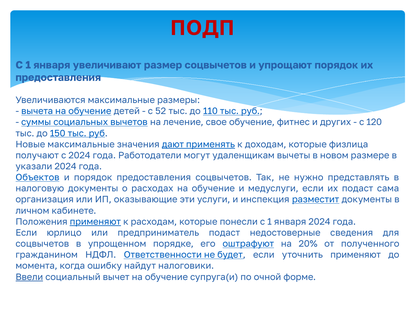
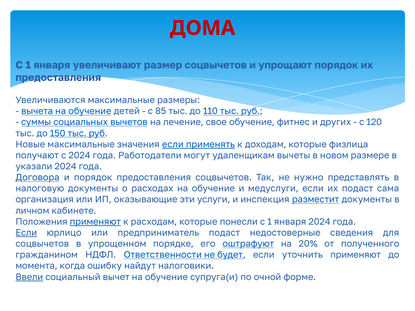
ПОДП: ПОДП -> ДОМА
52: 52 -> 85
значения дают: дают -> если
Объектов: Объектов -> Договора
Если at (26, 233) underline: none -> present
